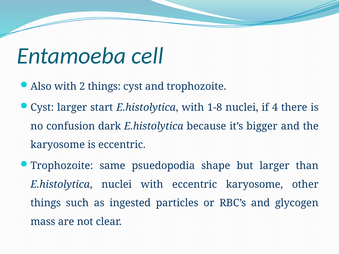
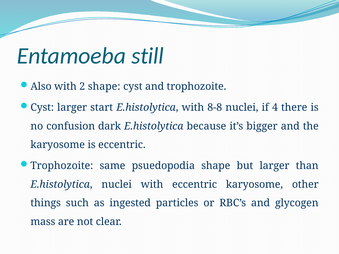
cell: cell -> still
2 things: things -> shape
1-8: 1-8 -> 8-8
